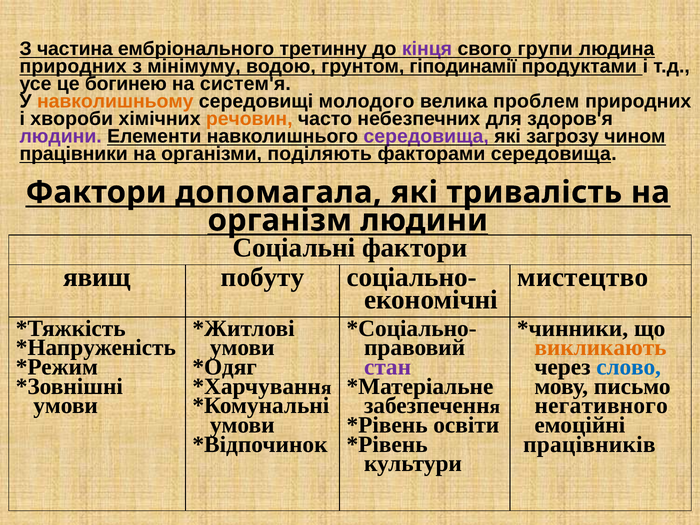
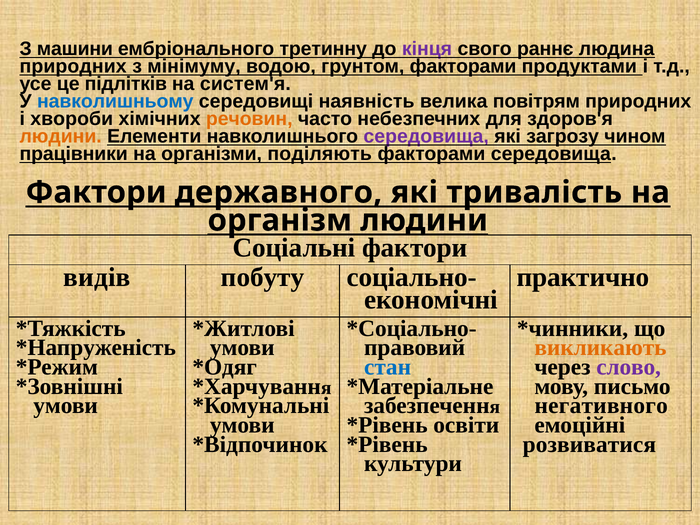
частина: частина -> машини
групи: групи -> раннє
грунтом гіподинамії: гіподинамії -> факторами
богинею: богинею -> підлітків
навколишньому colour: orange -> blue
молодого: молодого -> наявність
проблем: проблем -> повітрям
людини at (61, 136) colour: purple -> orange
допомагала: допомагала -> державного
явищ: явищ -> видів
мистецтво: мистецтво -> практично
стан colour: purple -> blue
слово colour: blue -> purple
працівників: працівників -> розвиватися
